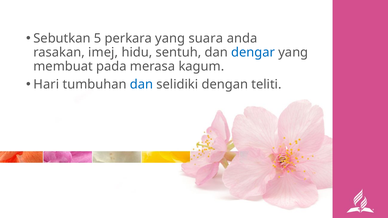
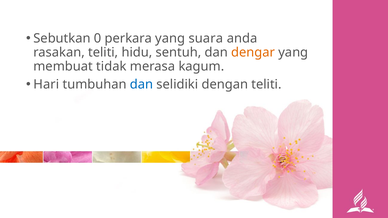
5: 5 -> 0
rasakan imej: imej -> teliti
dengar colour: blue -> orange
pada: pada -> tidak
